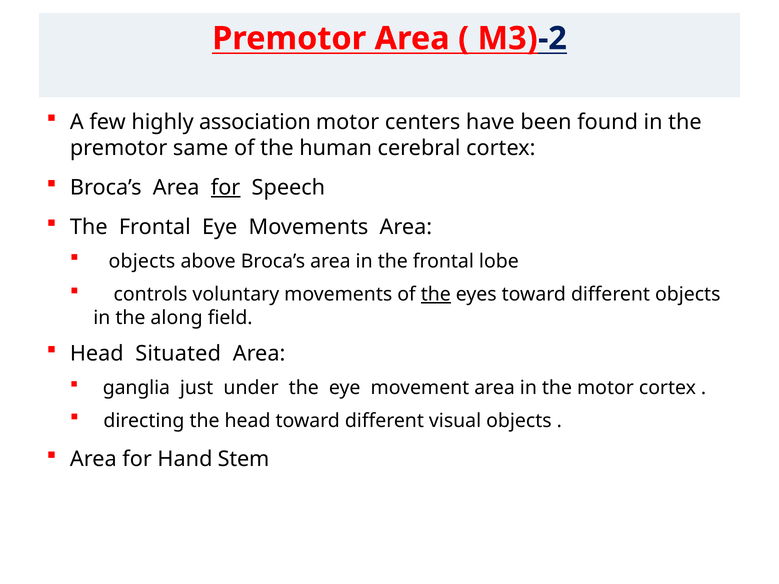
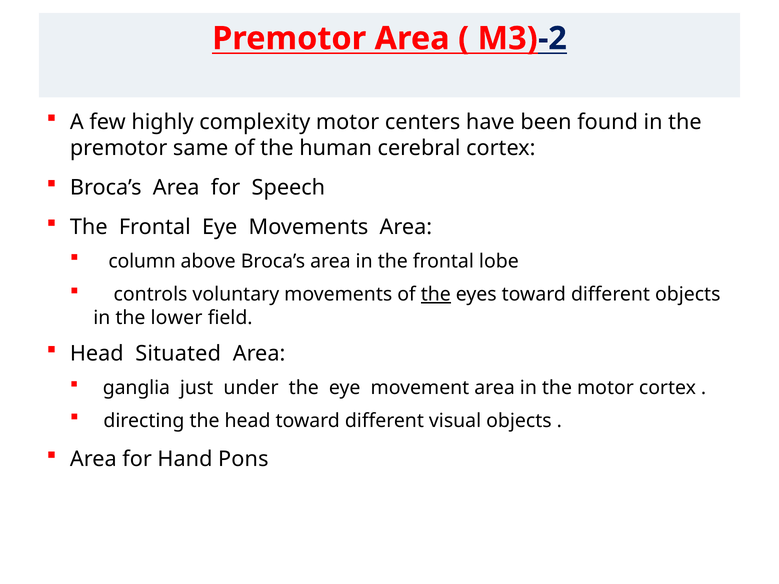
association: association -> complexity
for at (226, 188) underline: present -> none
objects at (142, 261): objects -> column
along: along -> lower
Stem: Stem -> Pons
